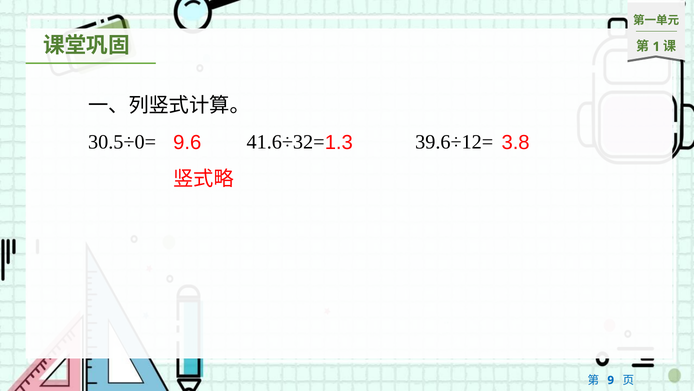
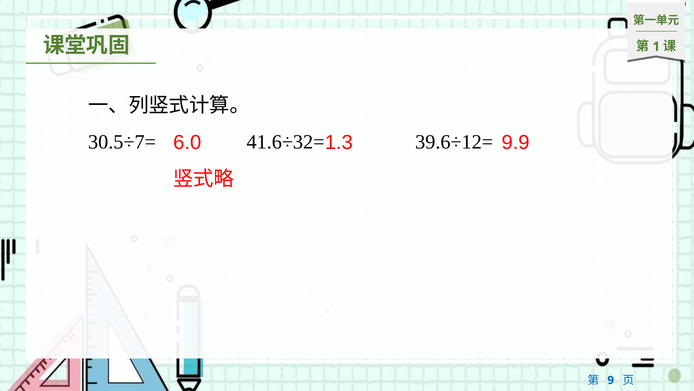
30.5÷0=: 30.5÷0= -> 30.5÷7=
9.6: 9.6 -> 6.0
3.8: 3.8 -> 9.9
